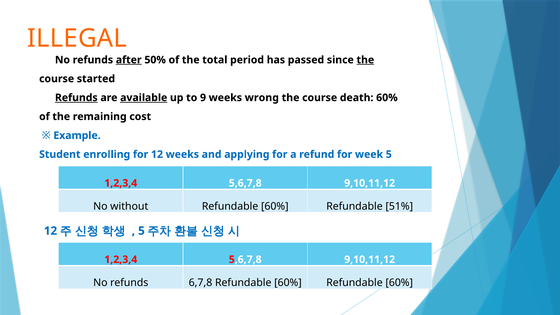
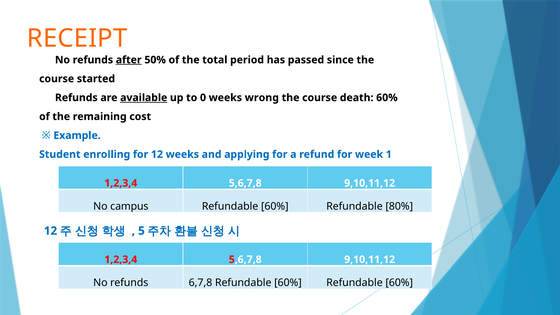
ILLEGAL: ILLEGAL -> RECEIPT
the at (365, 60) underline: present -> none
Refunds at (76, 98) underline: present -> none
9: 9 -> 0
week 5: 5 -> 1
without: without -> campus
51%: 51% -> 80%
